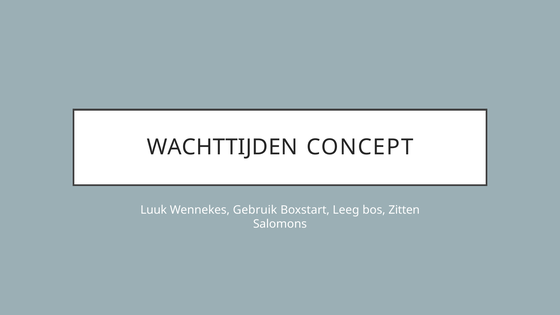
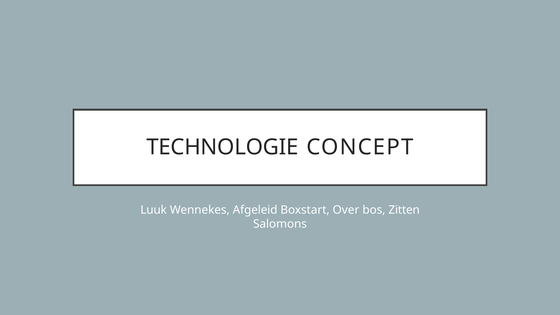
WACHTTIJDEN: WACHTTIJDEN -> TECHNOLOGIE
Gebruik: Gebruik -> Afgeleid
Leeg: Leeg -> Over
